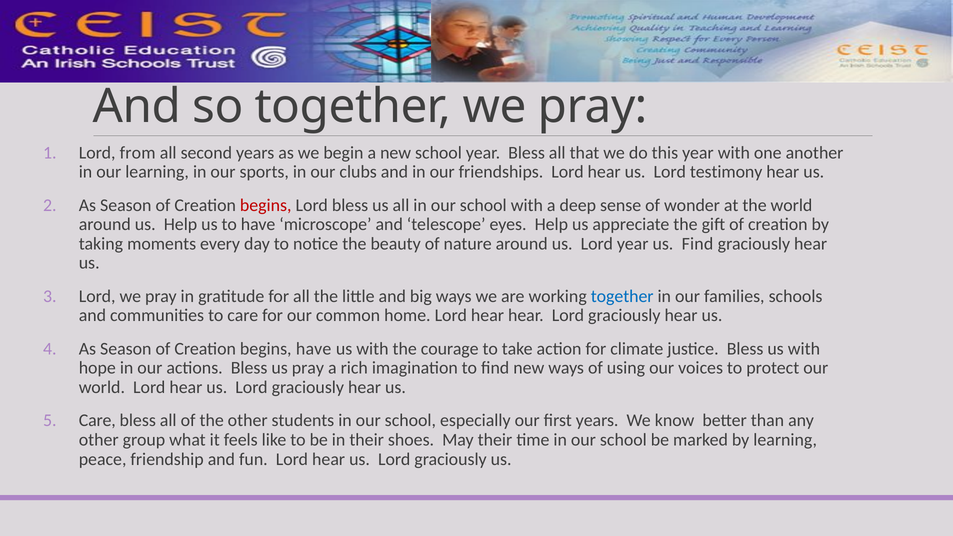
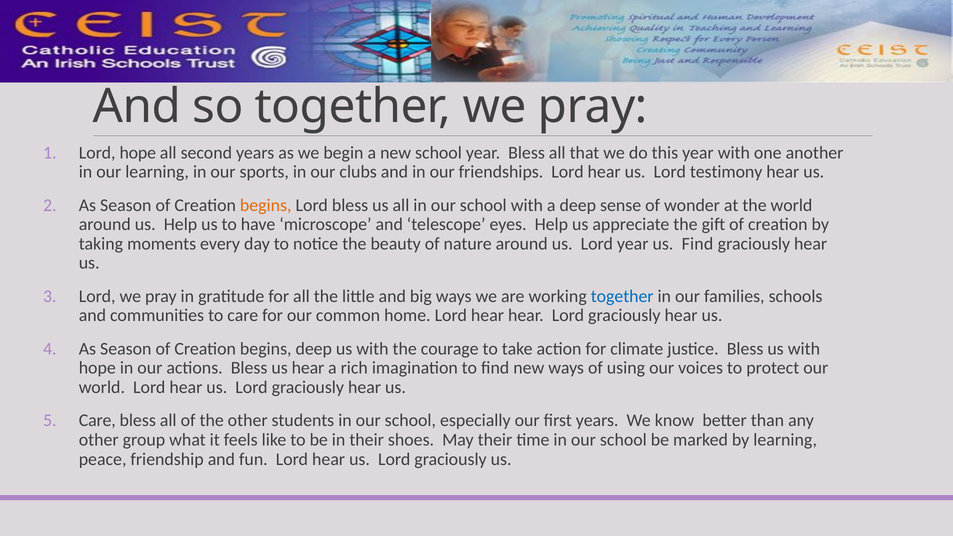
Lord from: from -> hope
begins at (266, 205) colour: red -> orange
begins have: have -> deep
us pray: pray -> hear
